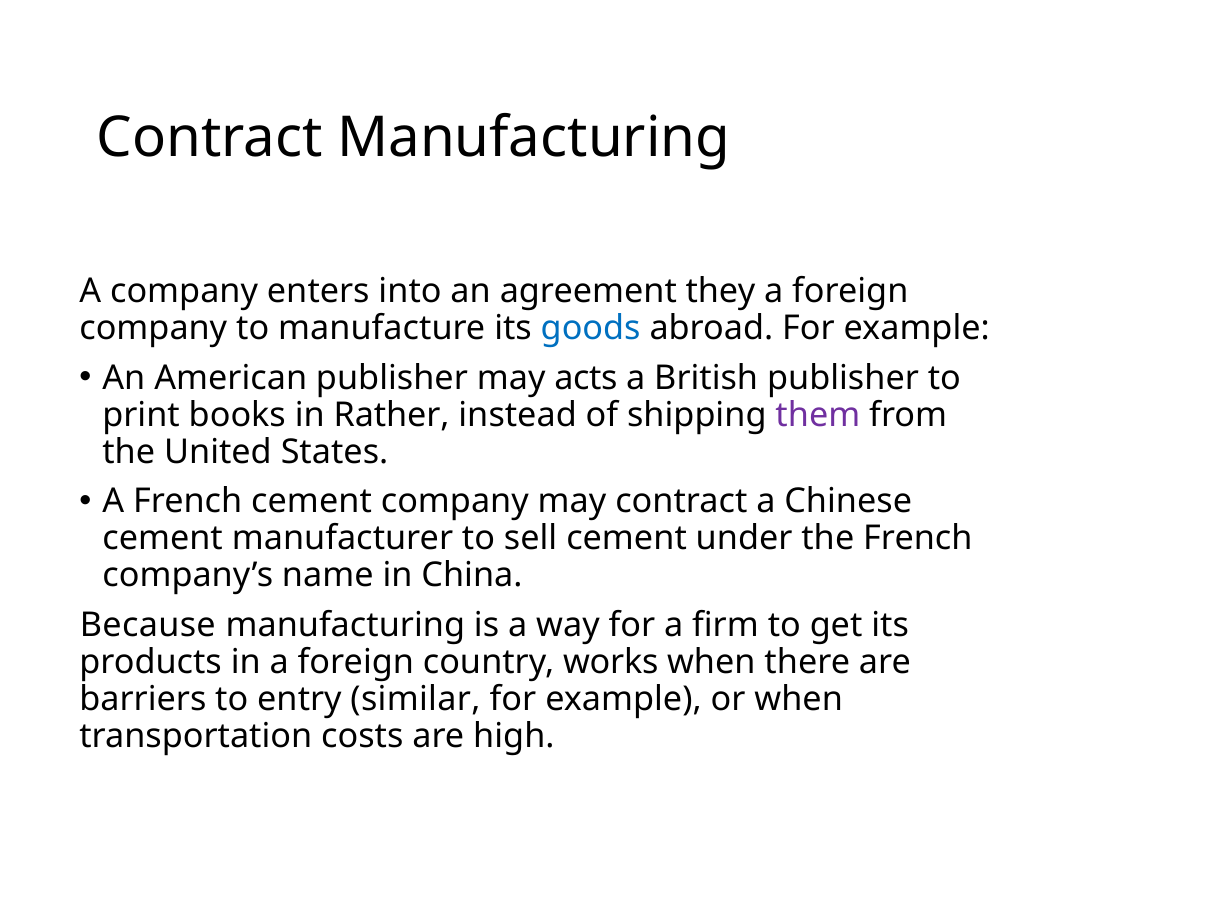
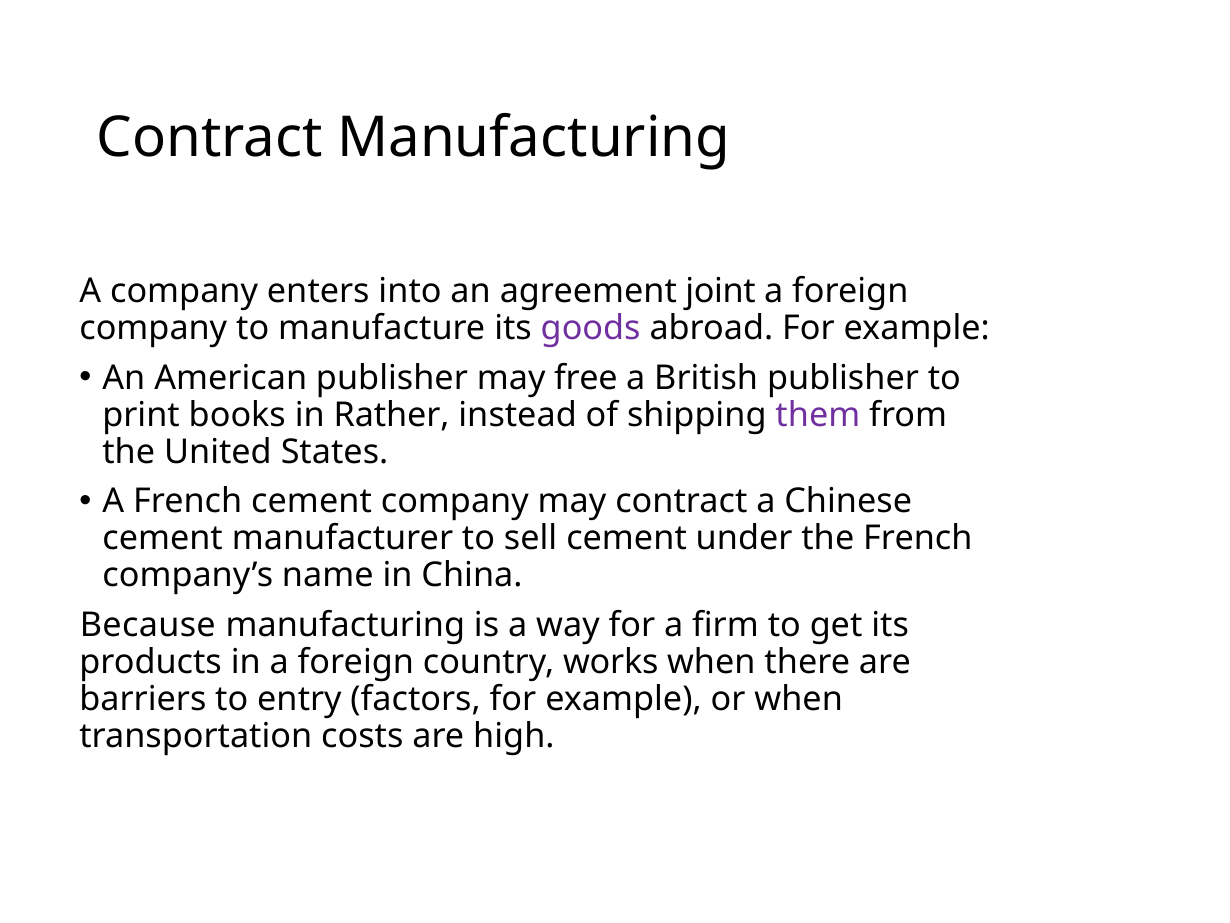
they: they -> joint
goods colour: blue -> purple
acts: acts -> free
similar: similar -> factors
